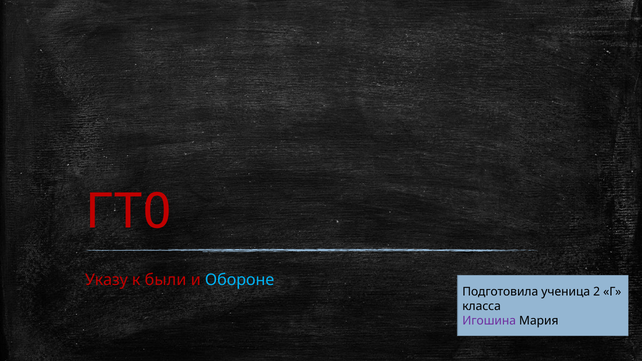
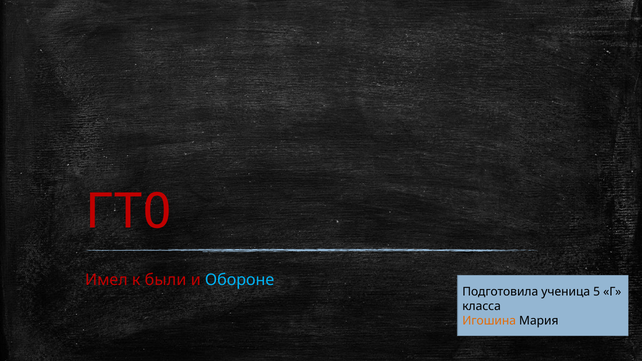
Указу: Указу -> Имел
2: 2 -> 5
Игошина colour: purple -> orange
